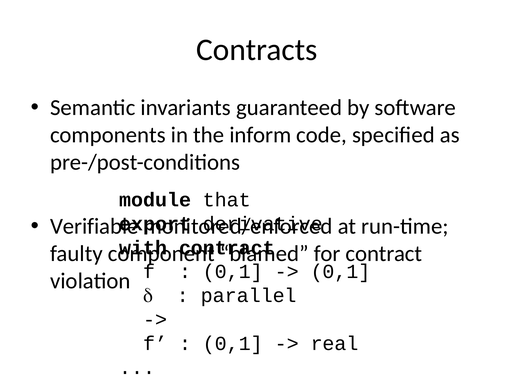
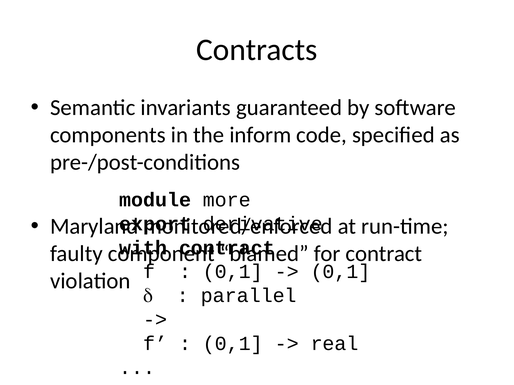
that: that -> more
Verifiable: Verifiable -> Maryland
